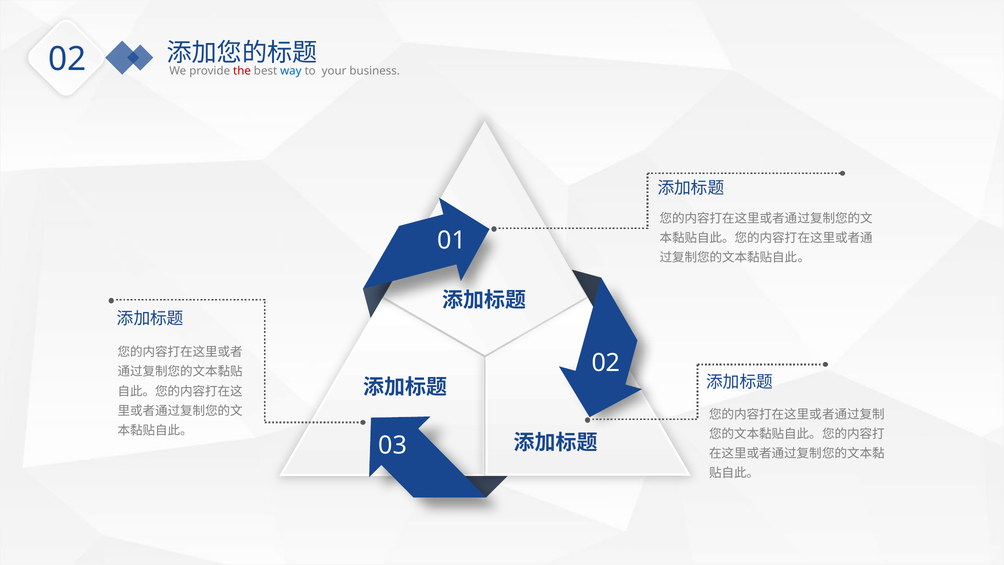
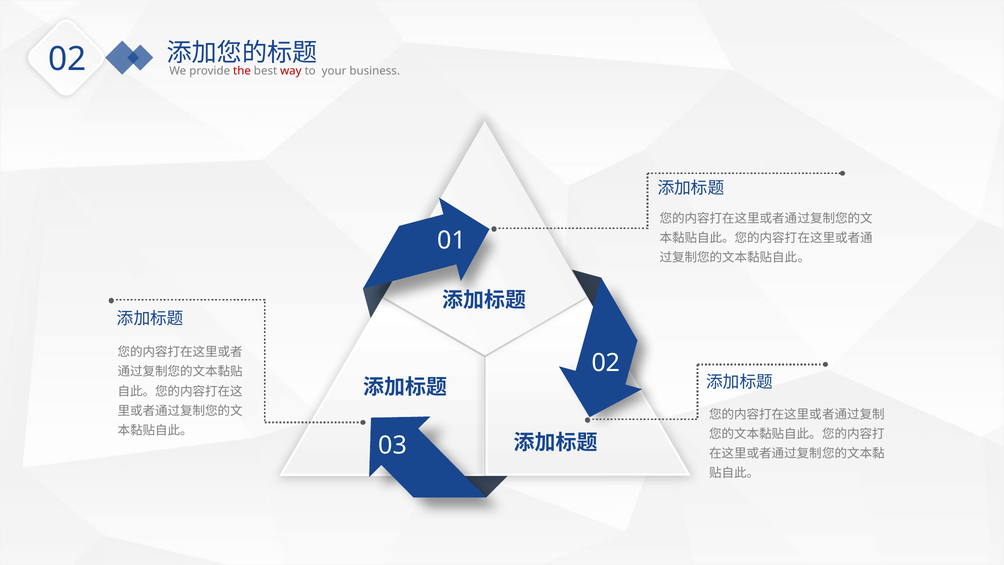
way colour: blue -> red
